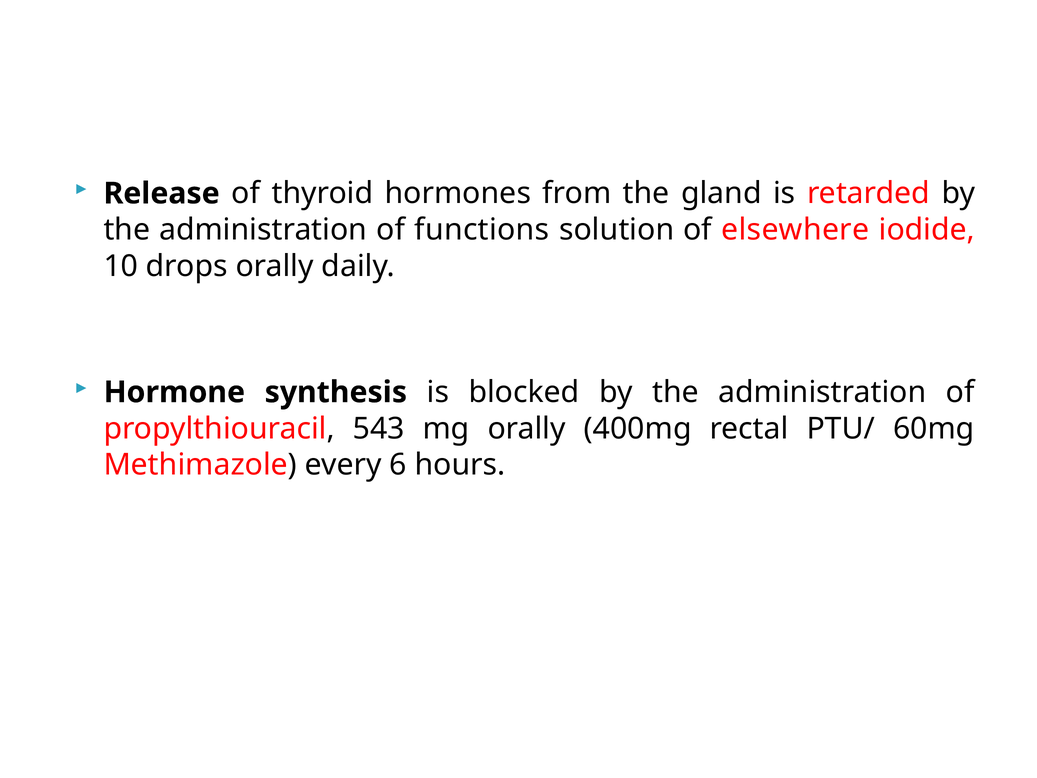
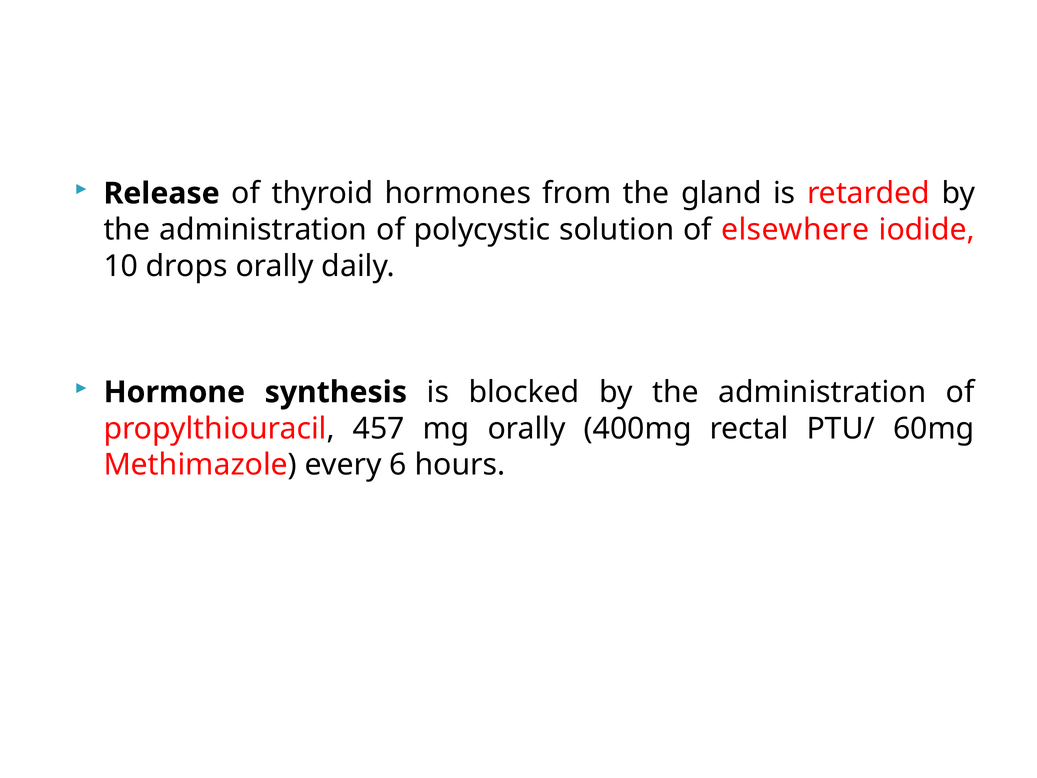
functions: functions -> polycystic
543: 543 -> 457
